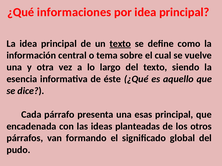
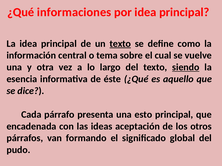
siendo underline: none -> present
esas: esas -> esto
planteadas: planteadas -> aceptación
